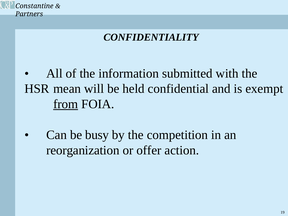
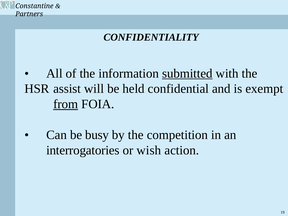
submitted underline: none -> present
mean: mean -> assist
reorganization: reorganization -> interrogatories
offer: offer -> wish
